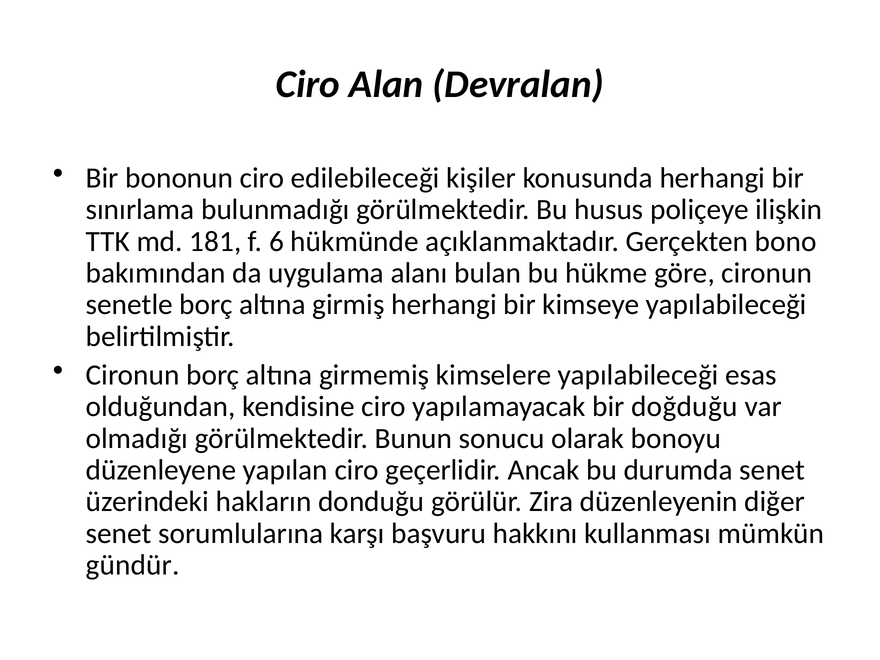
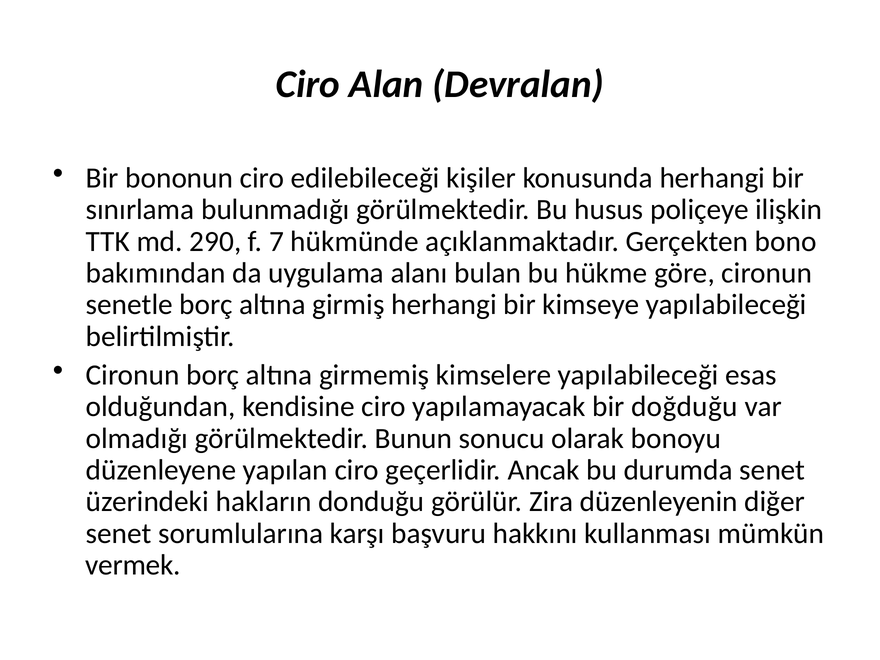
181: 181 -> 290
6: 6 -> 7
gündür: gündür -> vermek
